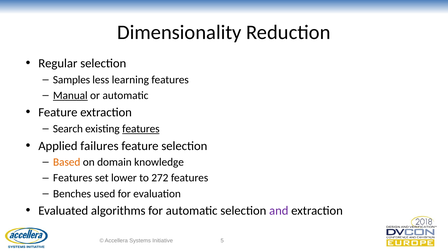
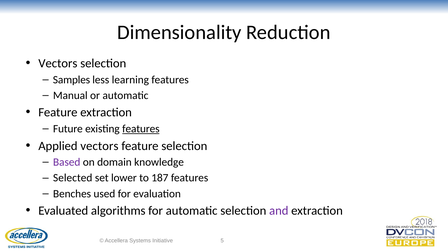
Regular at (58, 63): Regular -> Vectors
Manual underline: present -> none
Search: Search -> Future
Applied failures: failures -> vectors
Based colour: orange -> purple
Features at (73, 178): Features -> Selected
272: 272 -> 187
